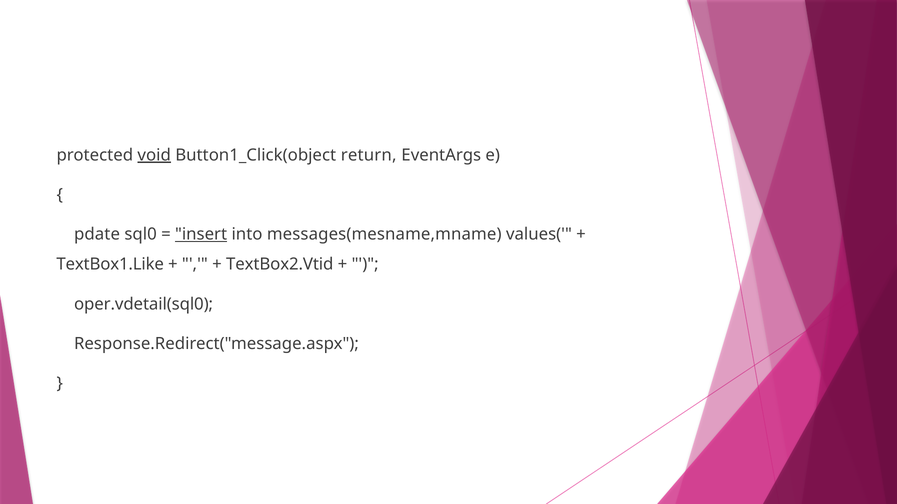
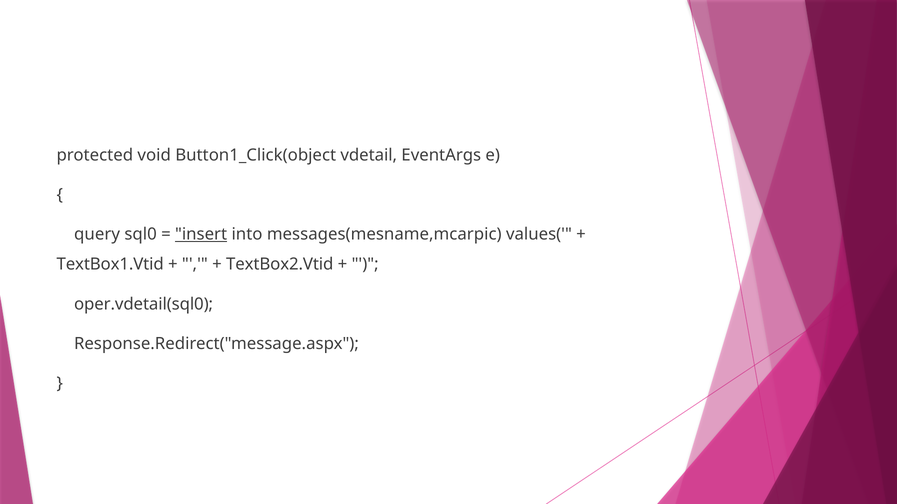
void underline: present -> none
return: return -> vdetail
pdate: pdate -> query
messages(mesname,mname: messages(mesname,mname -> messages(mesname,mcarpic
TextBox1.Like: TextBox1.Like -> TextBox1.Vtid
